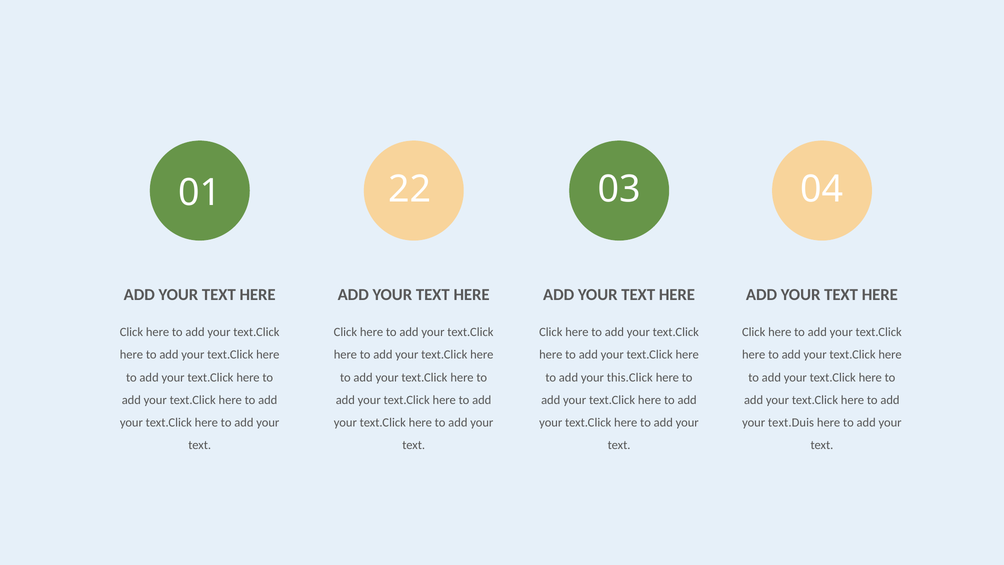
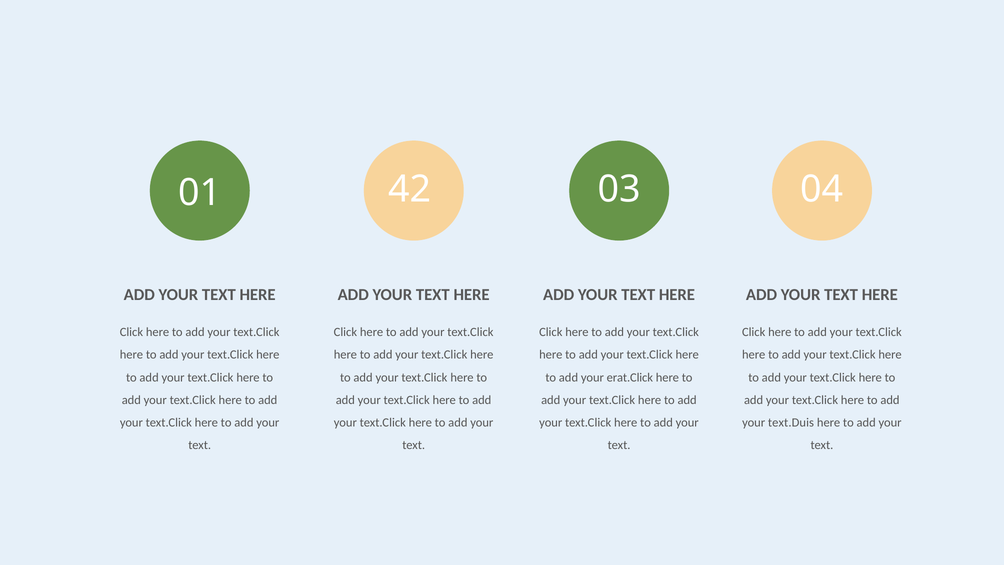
22: 22 -> 42
this.Click: this.Click -> erat.Click
